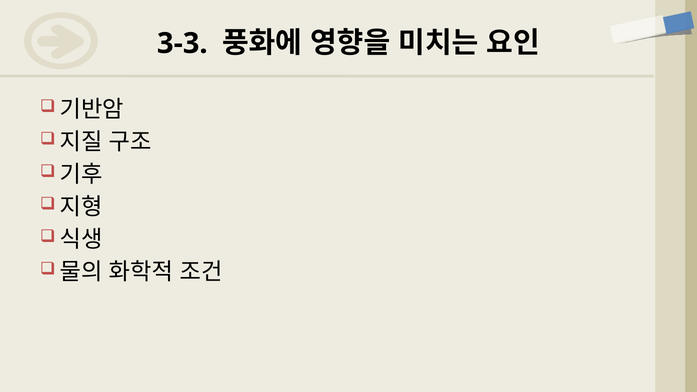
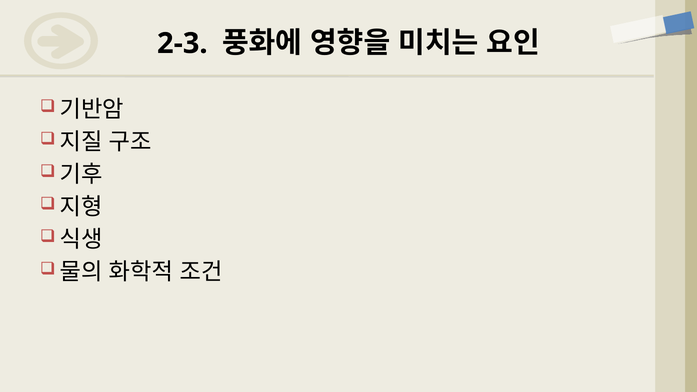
3-3: 3-3 -> 2-3
